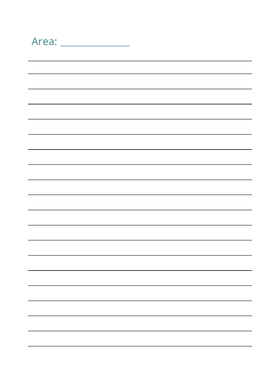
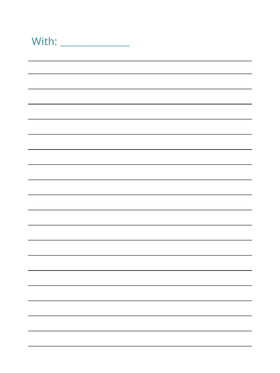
Area: Area -> With
